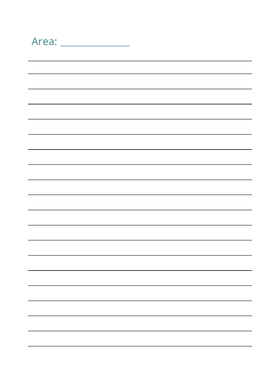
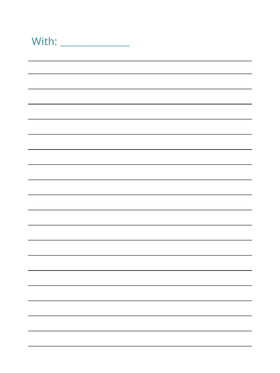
Area: Area -> With
